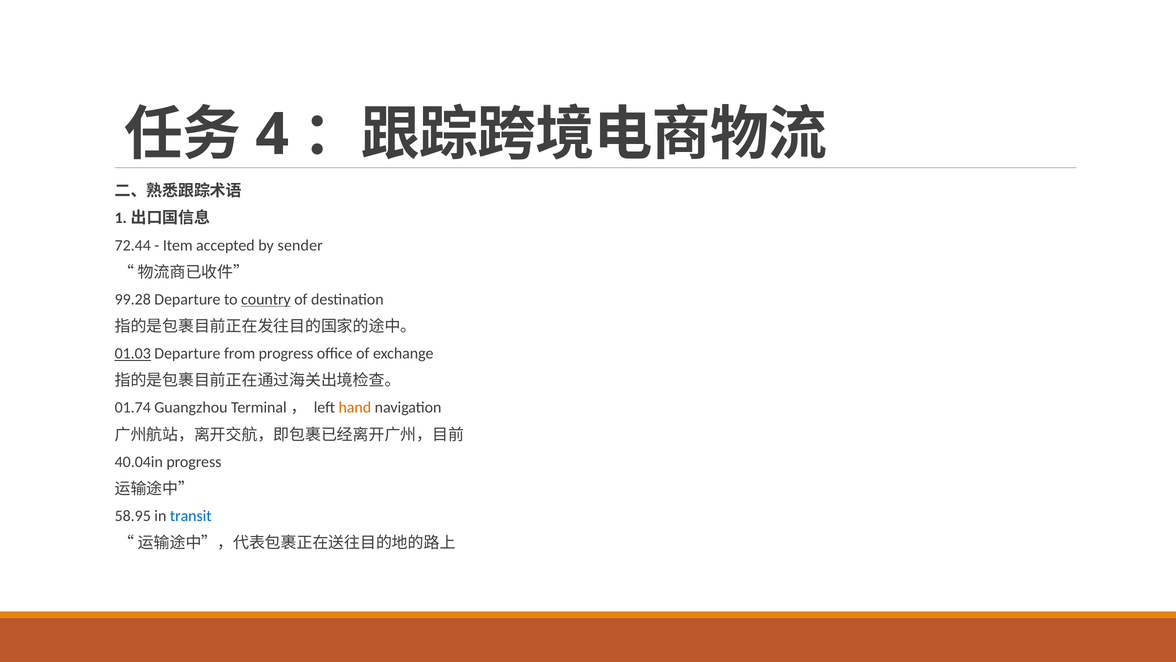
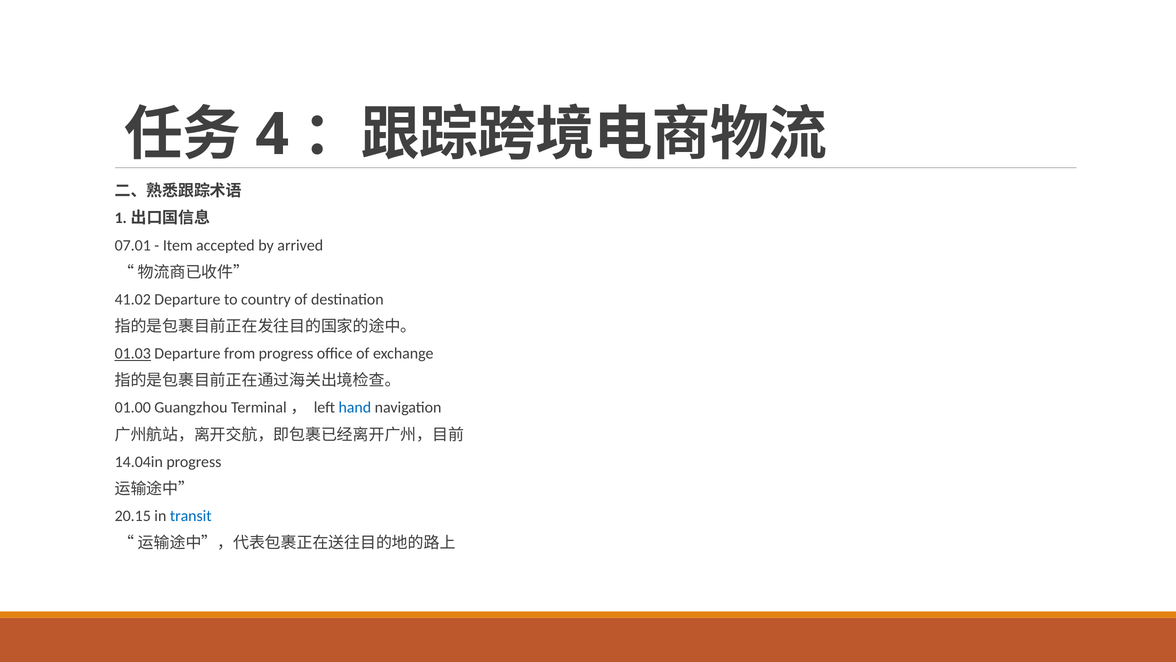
72.44: 72.44 -> 07.01
sender: sender -> arrived
99.28: 99.28 -> 41.02
country underline: present -> none
01.74: 01.74 -> 01.00
hand colour: orange -> blue
40.04in: 40.04in -> 14.04in
58.95: 58.95 -> 20.15
